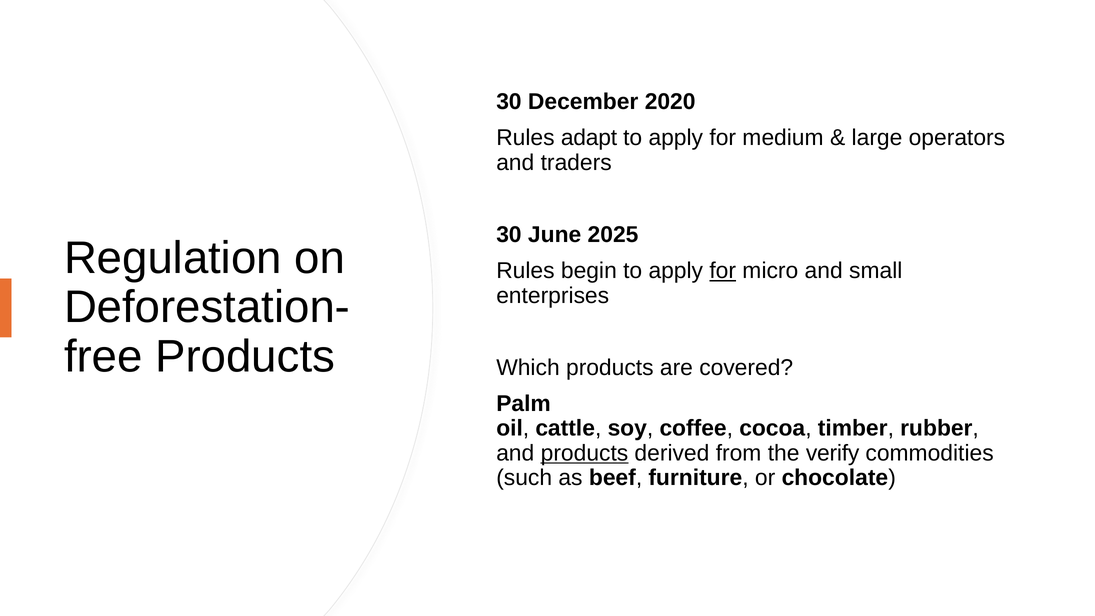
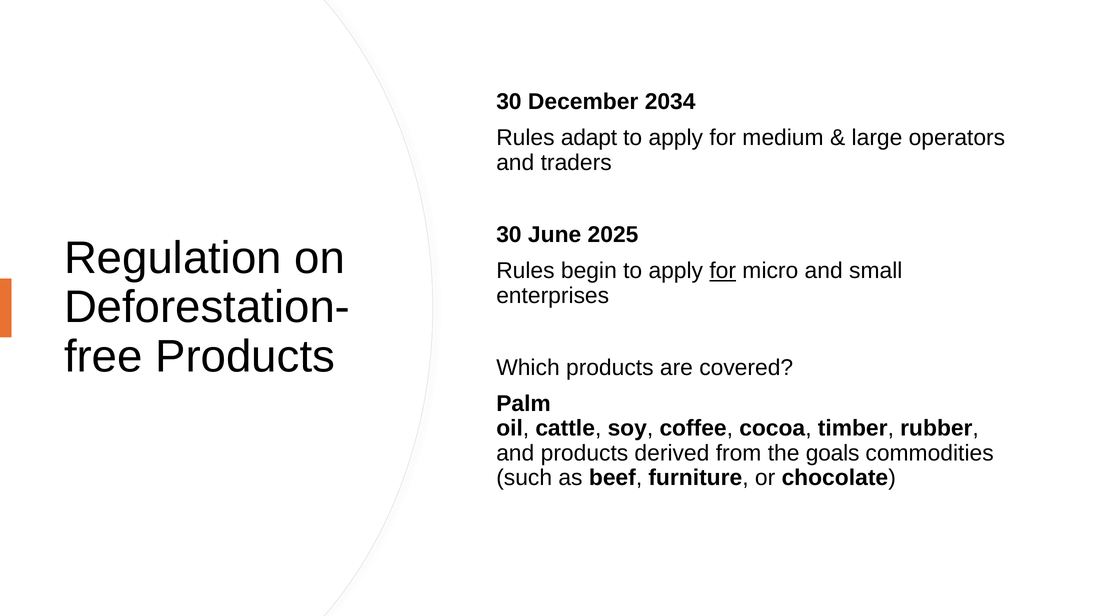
2020: 2020 -> 2034
products at (584, 453) underline: present -> none
verify: verify -> goals
